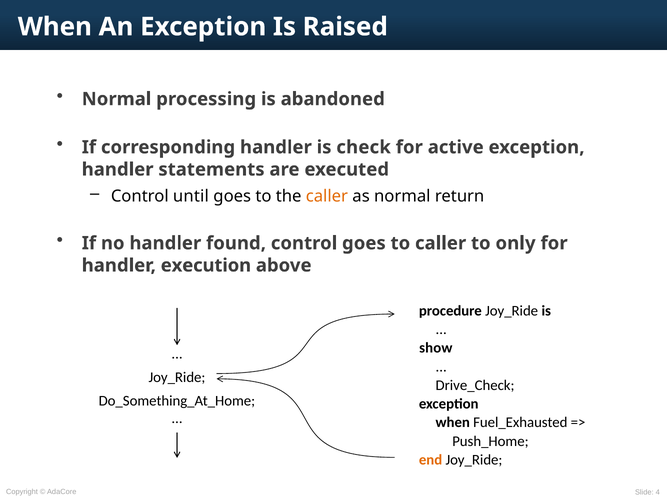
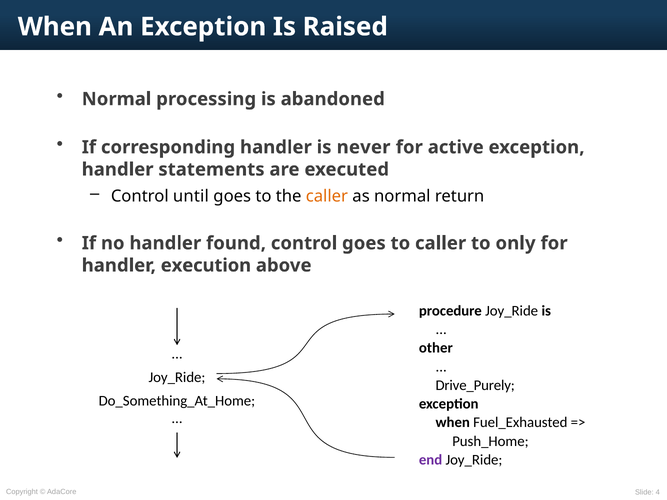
check: check -> never
show: show -> other
Drive_Check: Drive_Check -> Drive_Purely
end colour: orange -> purple
